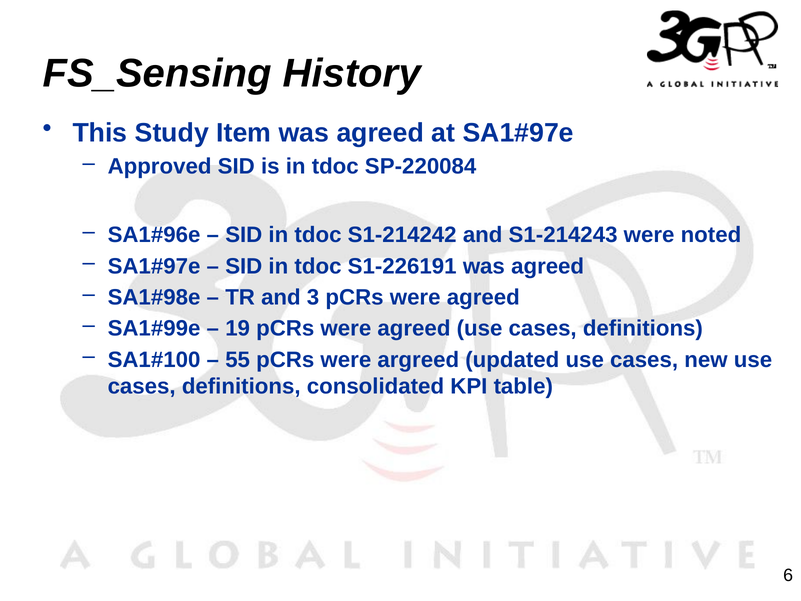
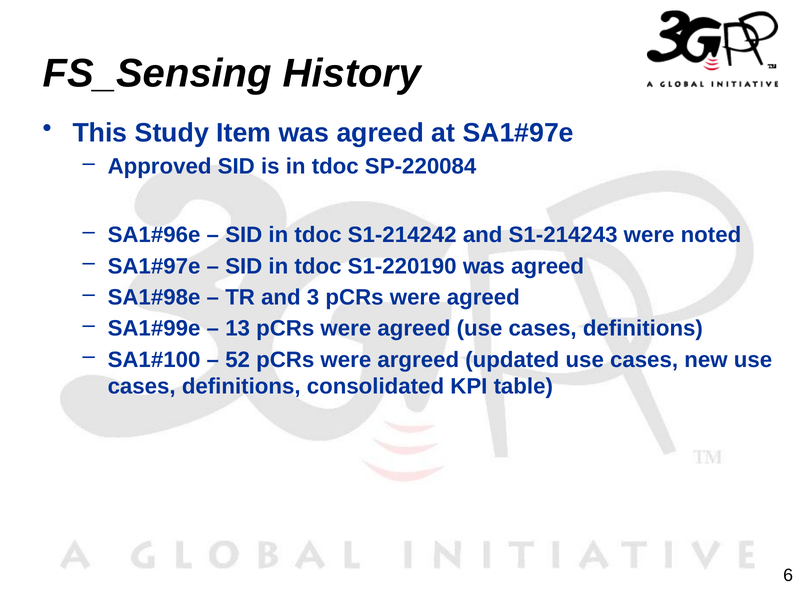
S1-226191: S1-226191 -> S1-220190
19: 19 -> 13
55: 55 -> 52
